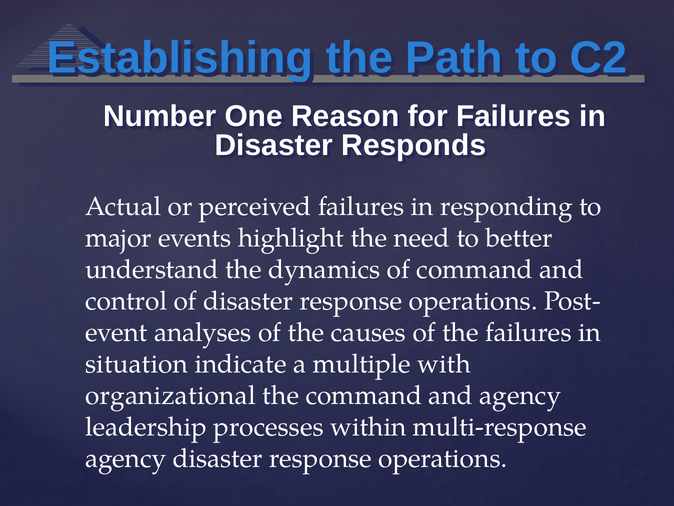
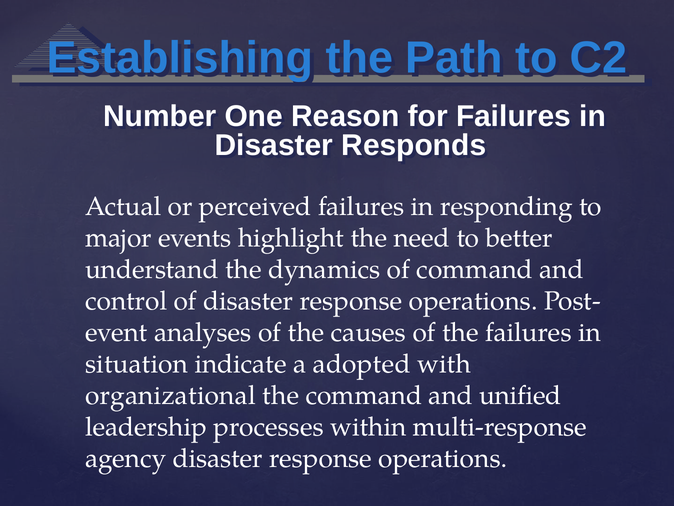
multiple: multiple -> adopted
and agency: agency -> unified
